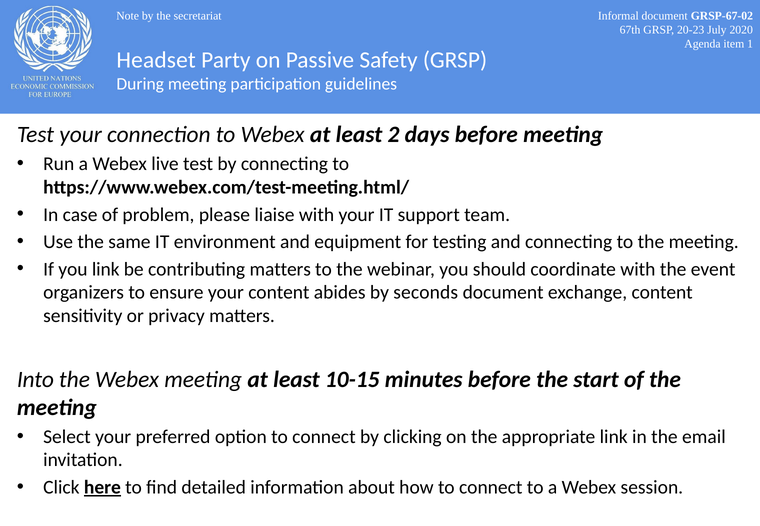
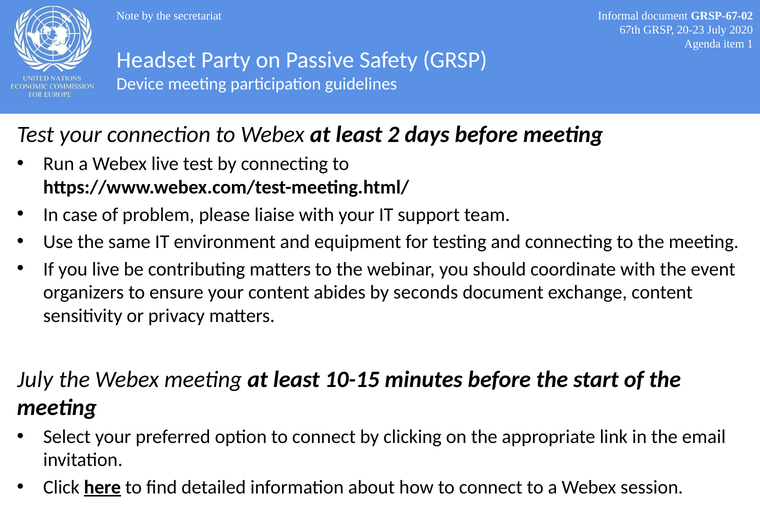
During: During -> Device
you link: link -> live
Into at (35, 379): Into -> July
